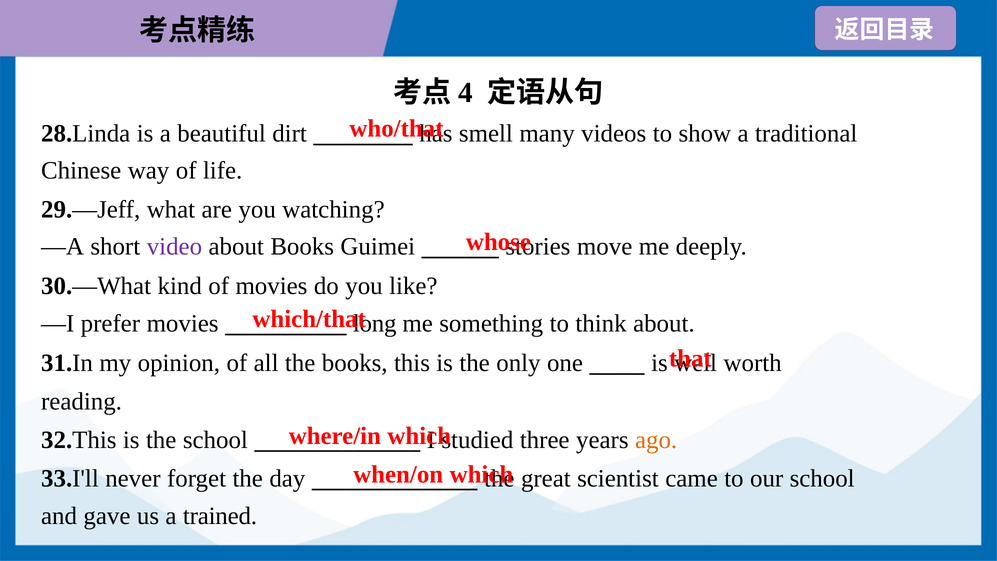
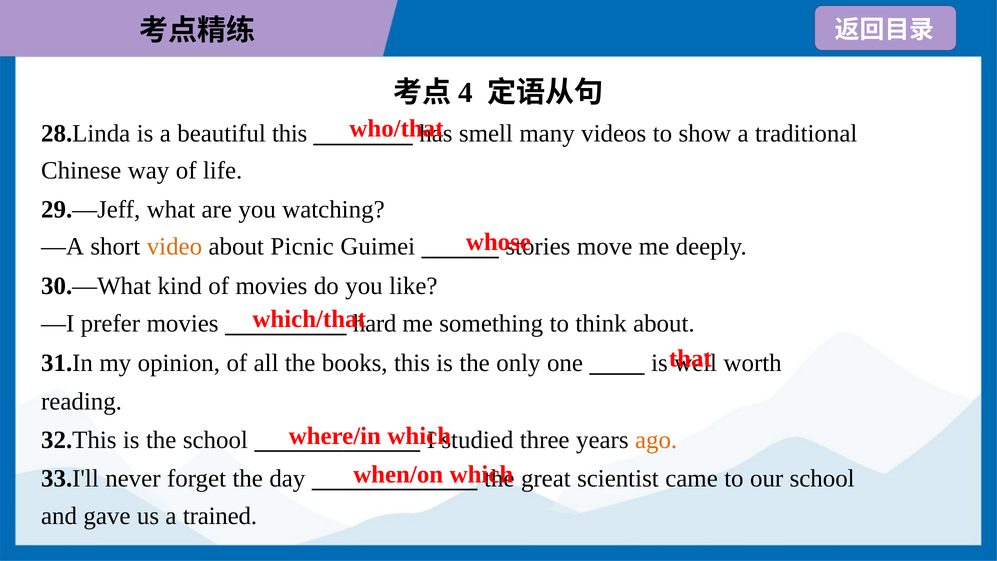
beautiful dirt: dirt -> this
video colour: purple -> orange
about Books: Books -> Picnic
long: long -> hard
